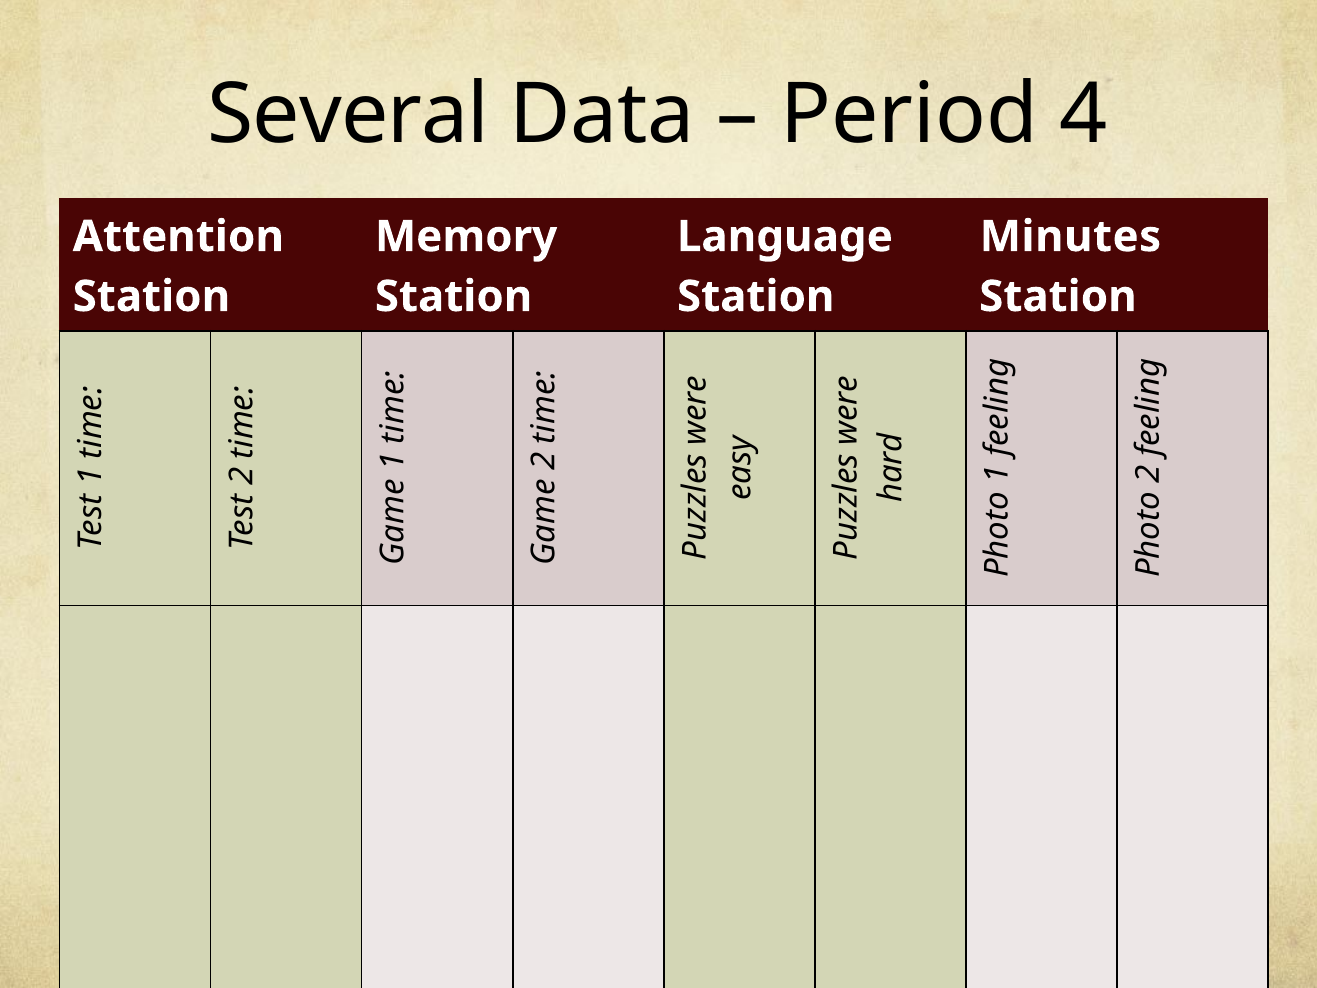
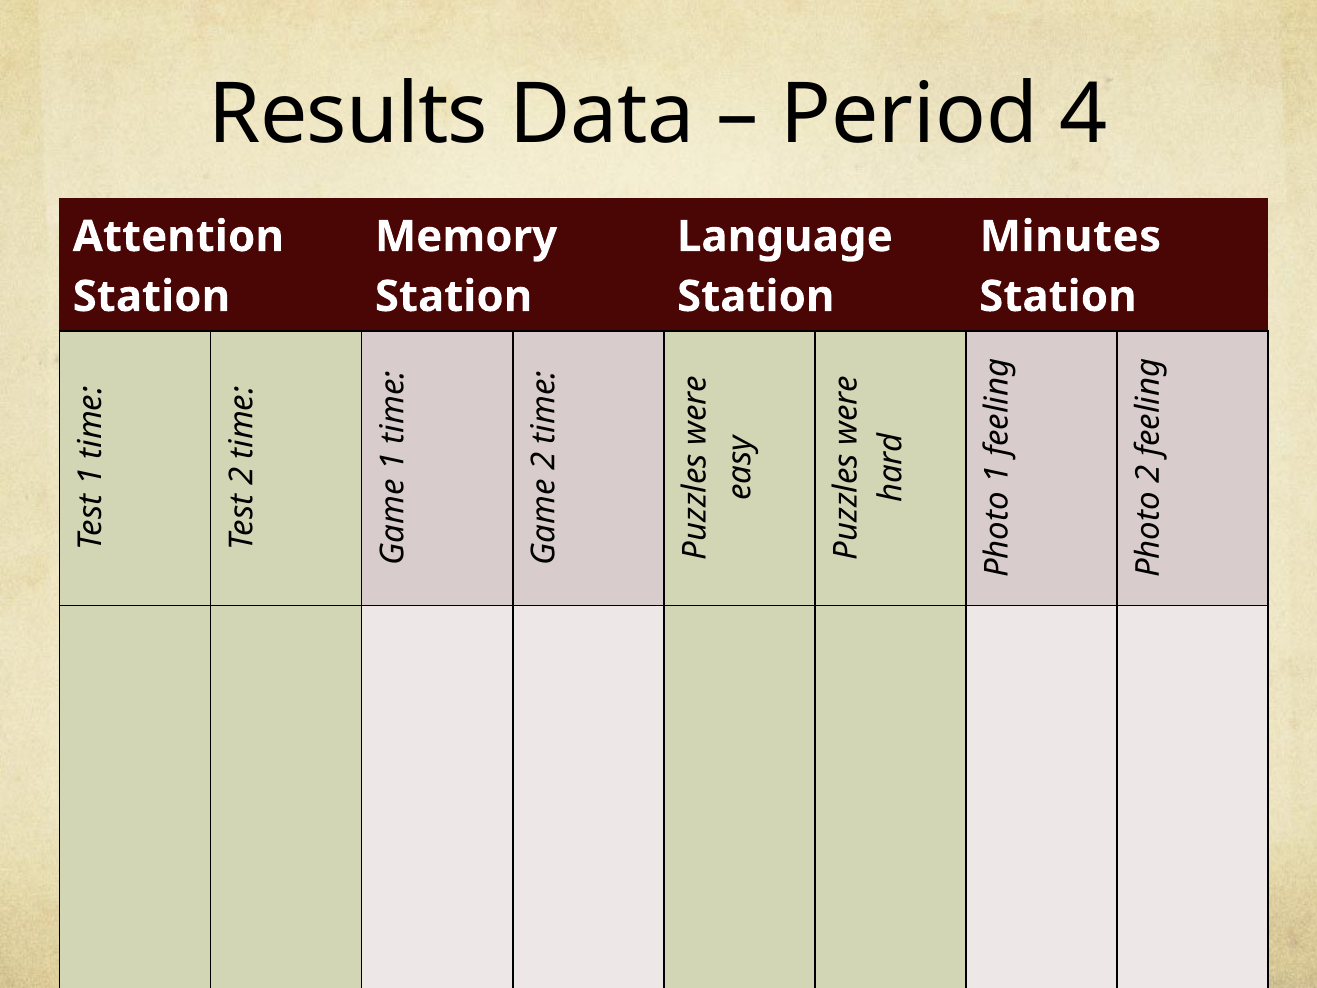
Several: Several -> Results
